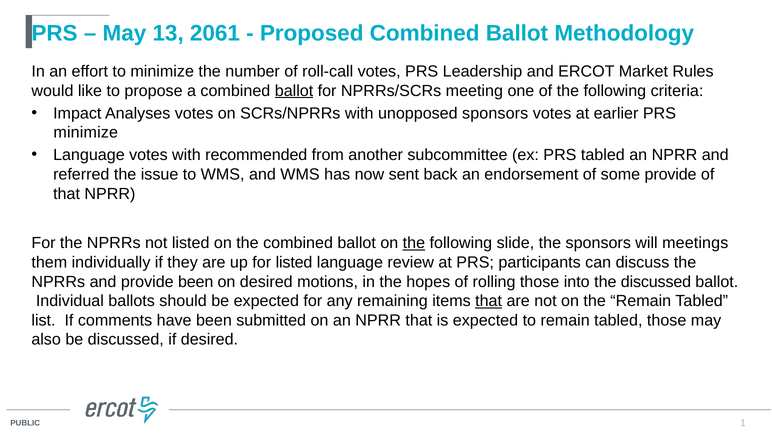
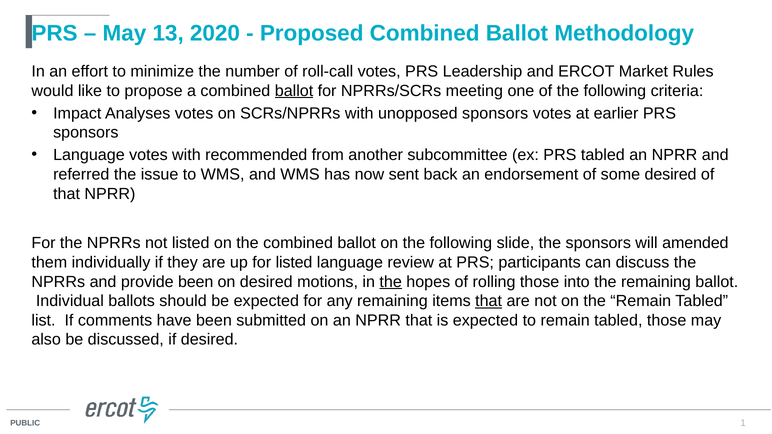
2061: 2061 -> 2020
minimize at (86, 133): minimize -> sponsors
some provide: provide -> desired
the at (414, 243) underline: present -> none
meetings: meetings -> amended
the at (391, 282) underline: none -> present
the discussed: discussed -> remaining
